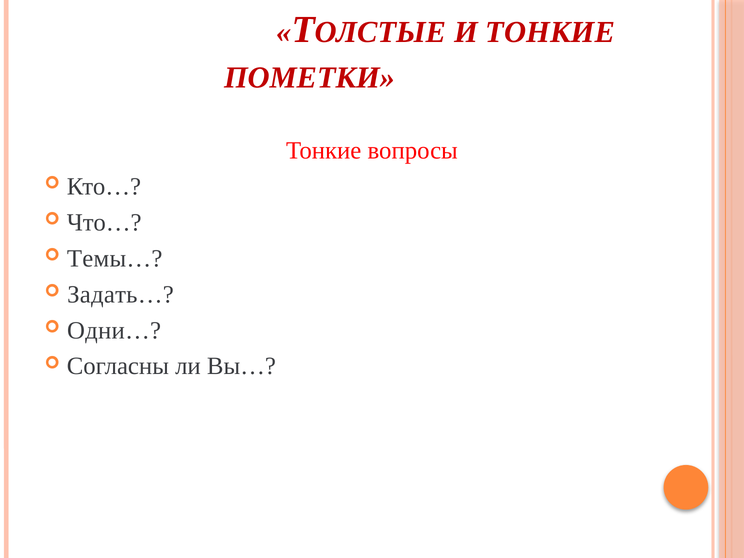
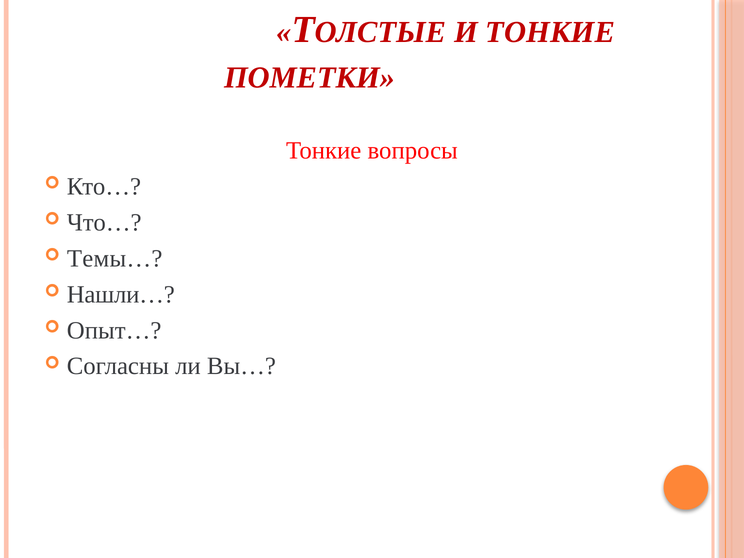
Задать…: Задать… -> Нашли…
Одни…: Одни… -> Опыт…
